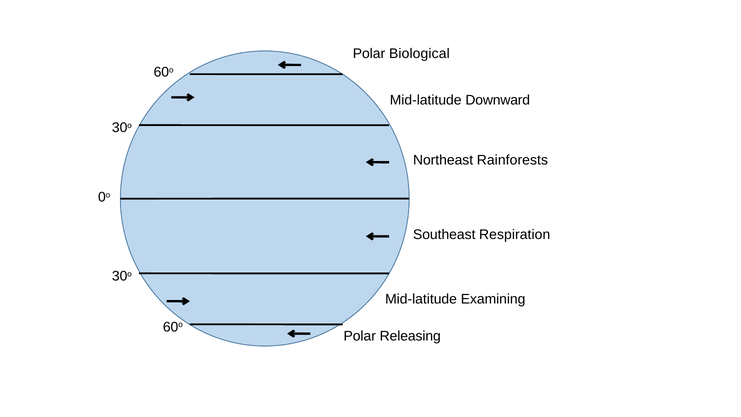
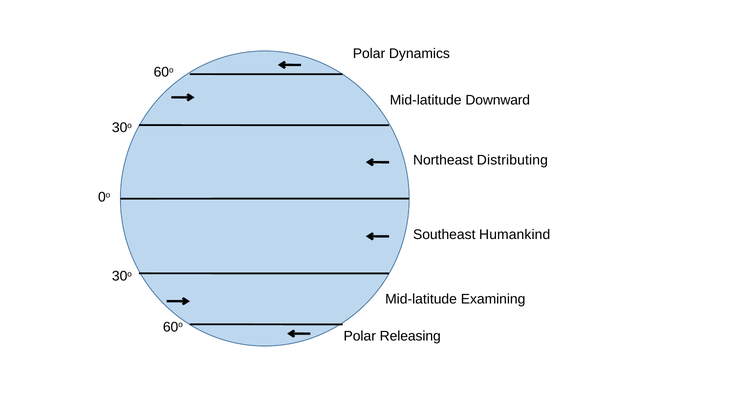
Biological: Biological -> Dynamics
Rainforests: Rainforests -> Distributing
Respiration: Respiration -> Humankind
